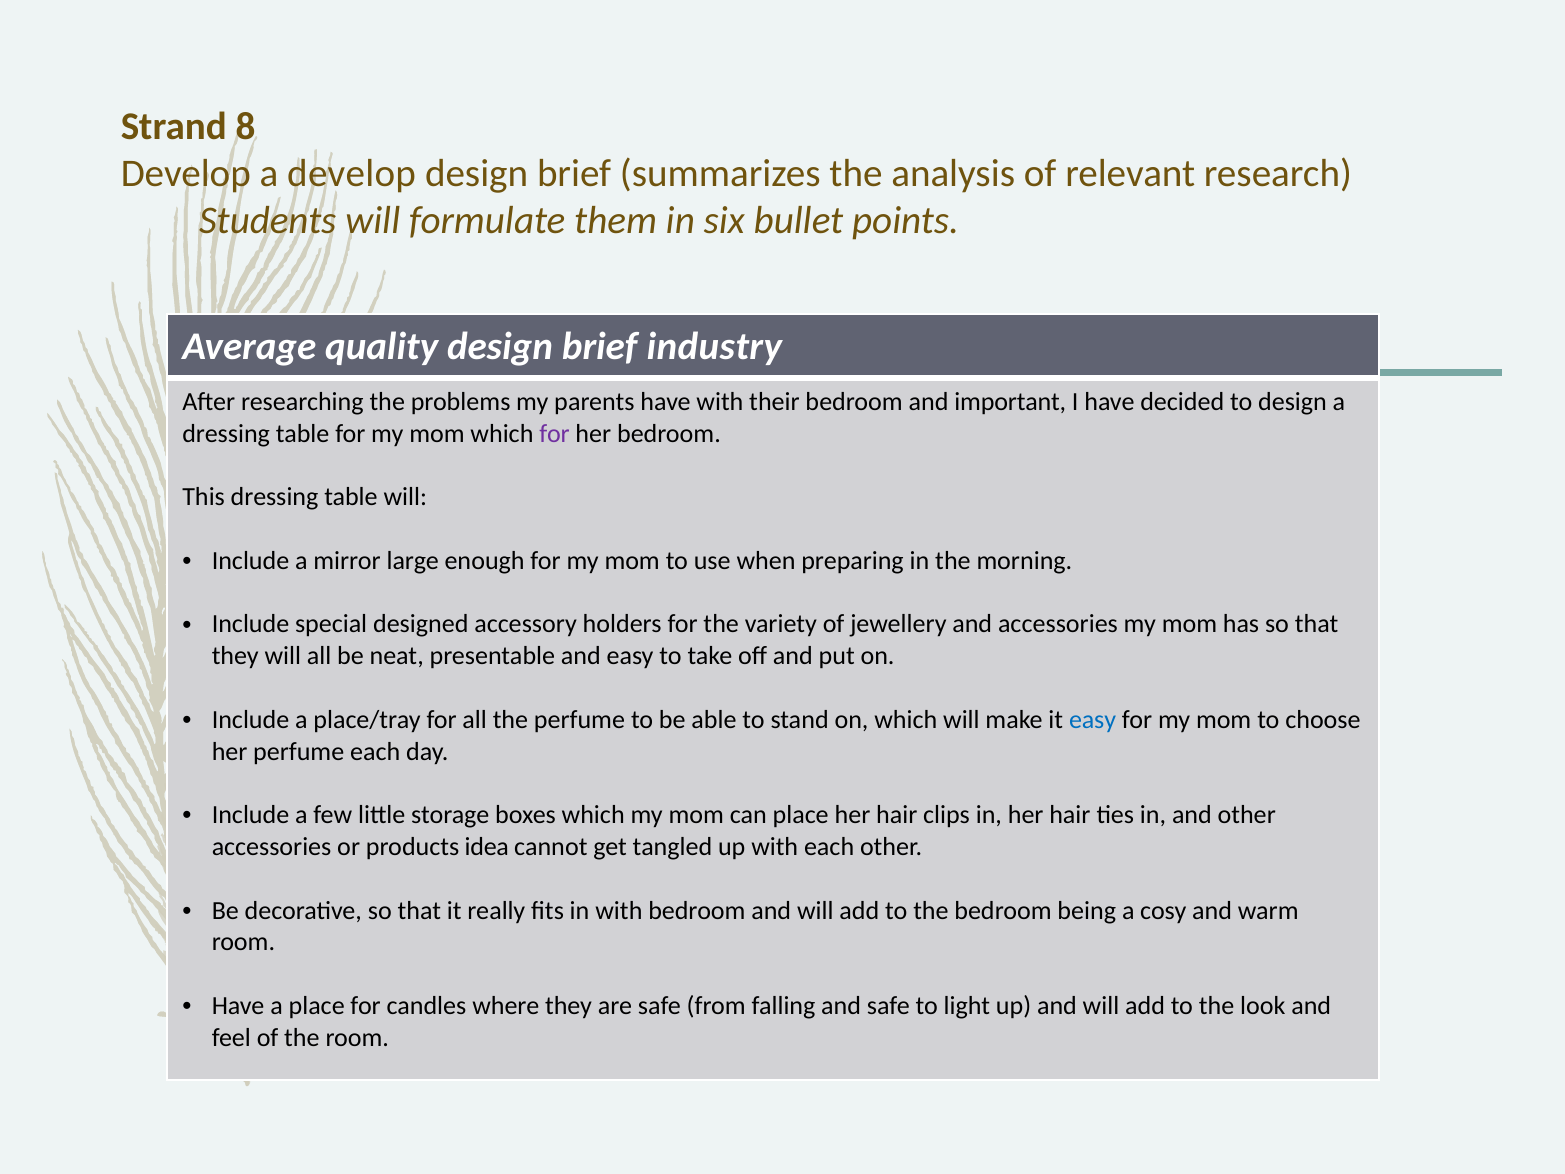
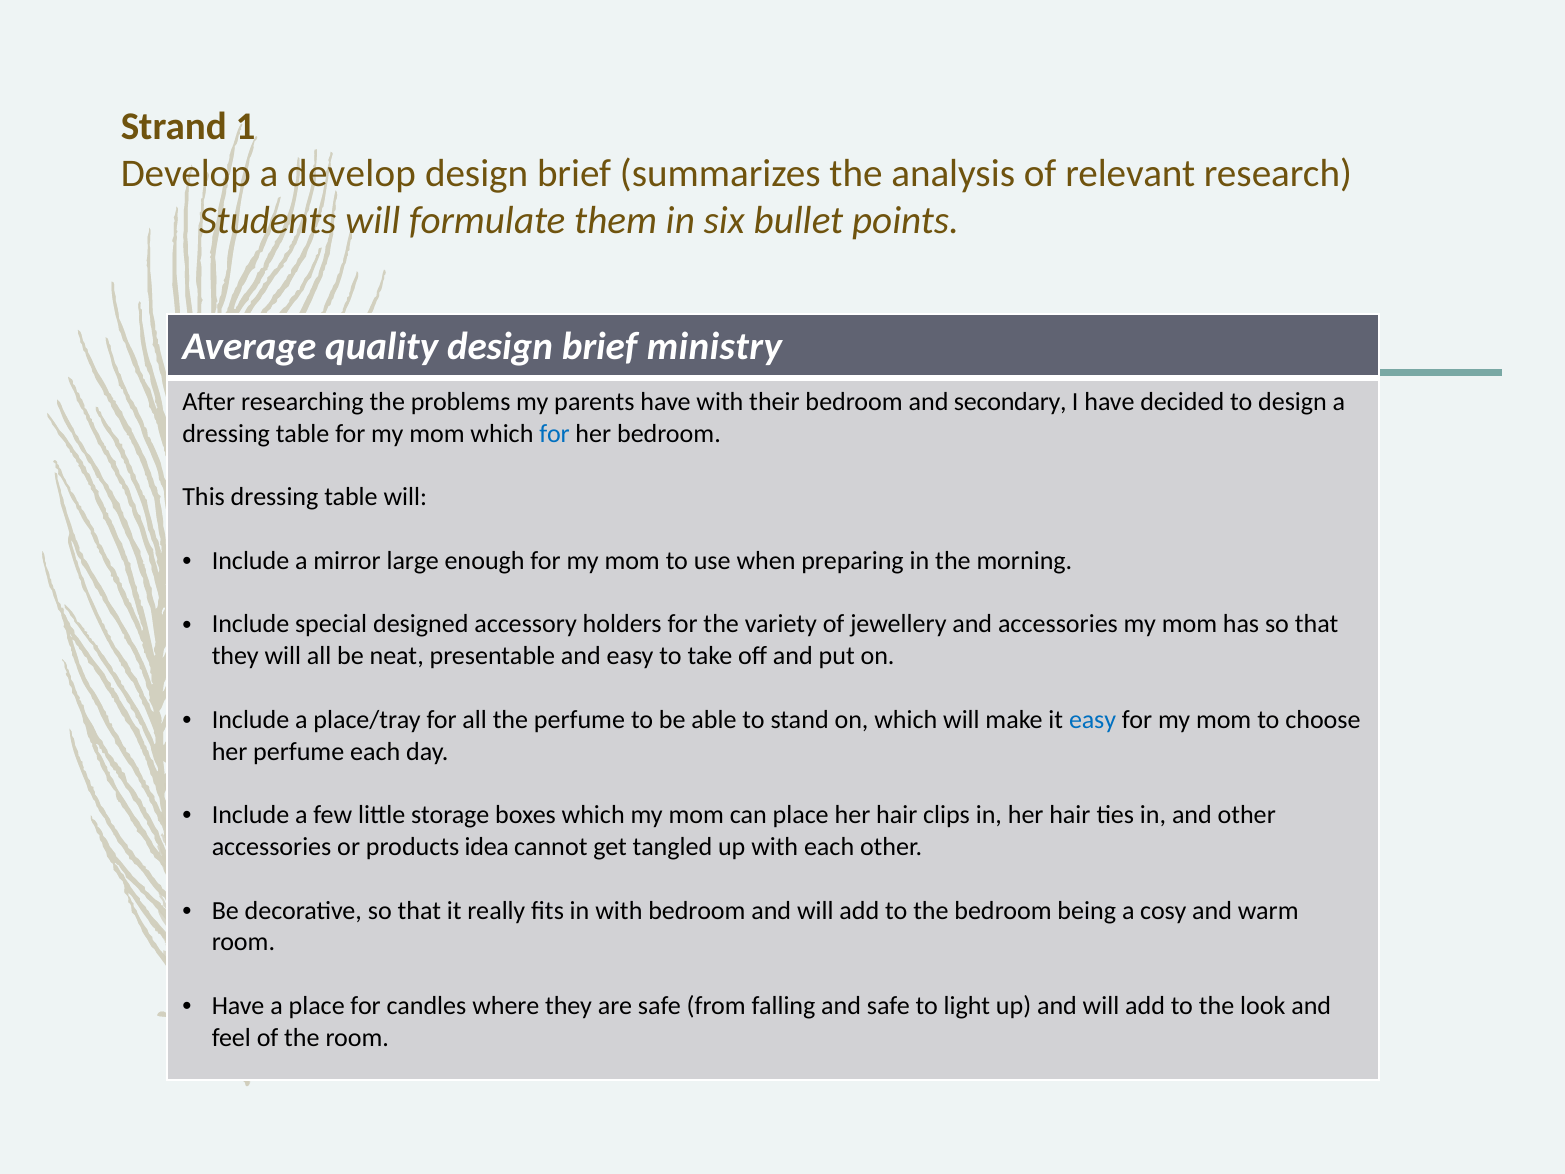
8: 8 -> 1
industry: industry -> ministry
important: important -> secondary
for at (555, 433) colour: purple -> blue
